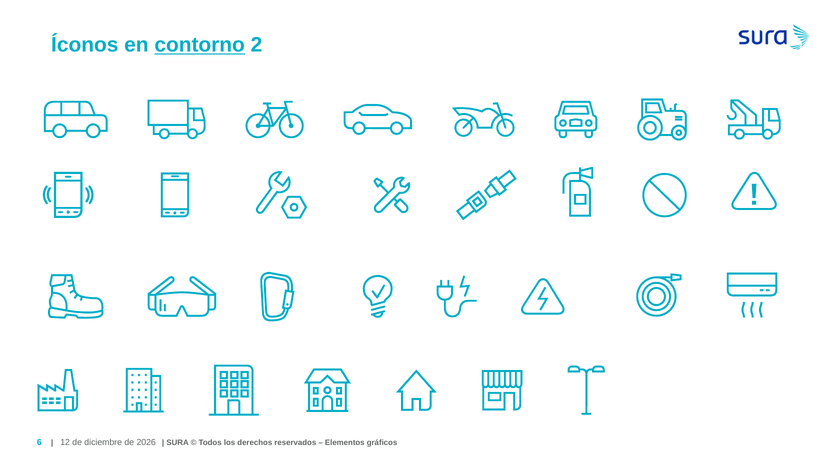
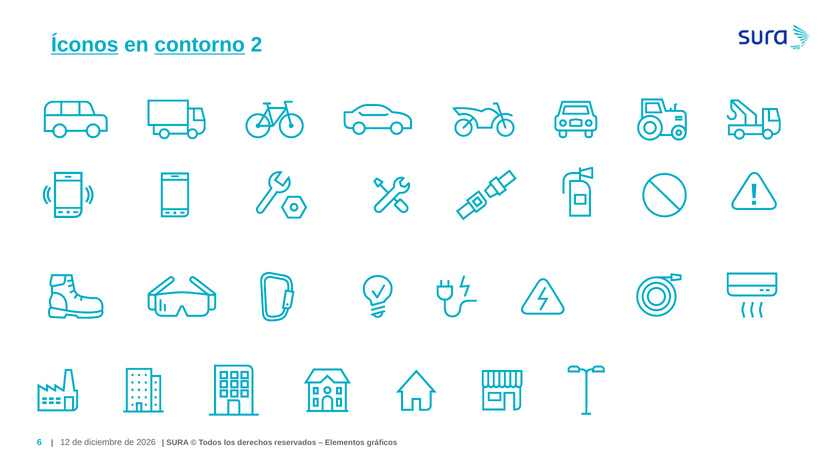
Íconos underline: none -> present
